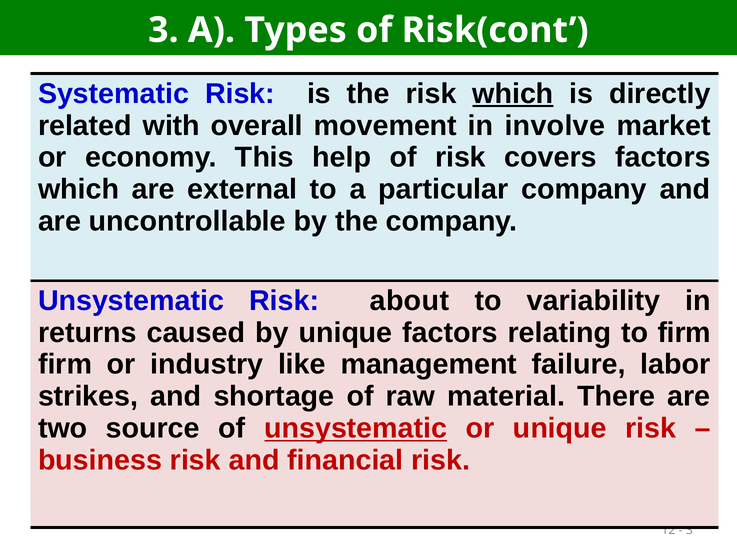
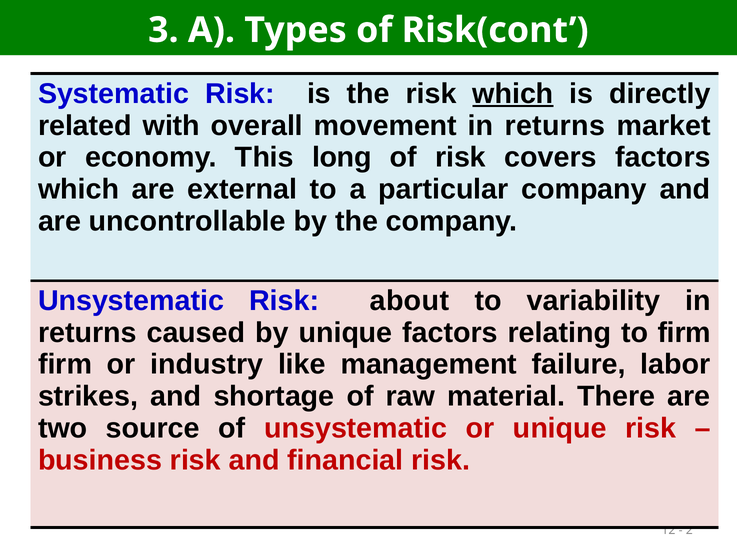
movement in involve: involve -> returns
help: help -> long
unsystematic at (356, 429) underline: present -> none
3 at (689, 531): 3 -> 2
